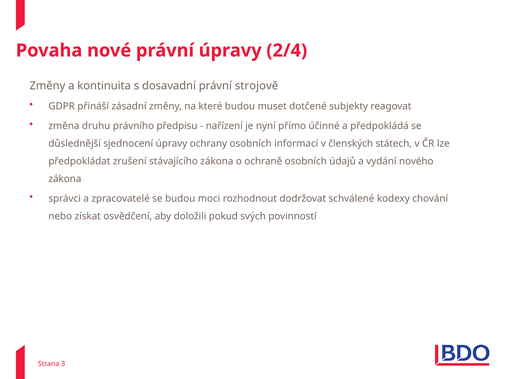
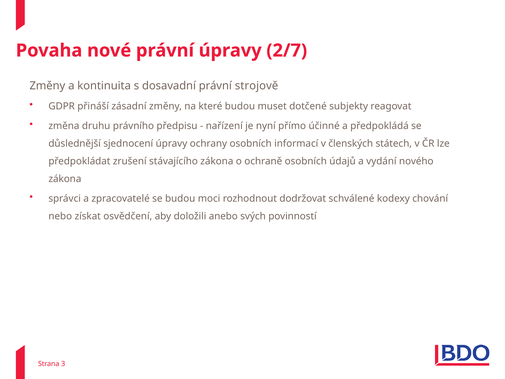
2/4: 2/4 -> 2/7
pokud: pokud -> anebo
